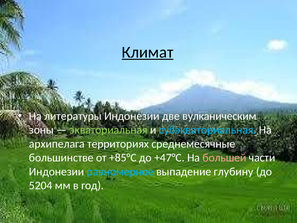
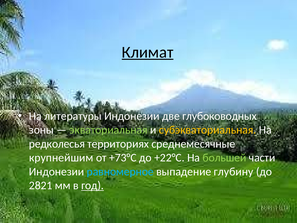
вулканическим: вулканическим -> глубоководных
субэкваториальная colour: light blue -> yellow
архипелага: архипелага -> редколесья
большинстве: большинстве -> крупнейшим
+85°С: +85°С -> +73°С
+47°С: +47°С -> +22°С
большей colour: pink -> light green
5204: 5204 -> 2821
год underline: none -> present
